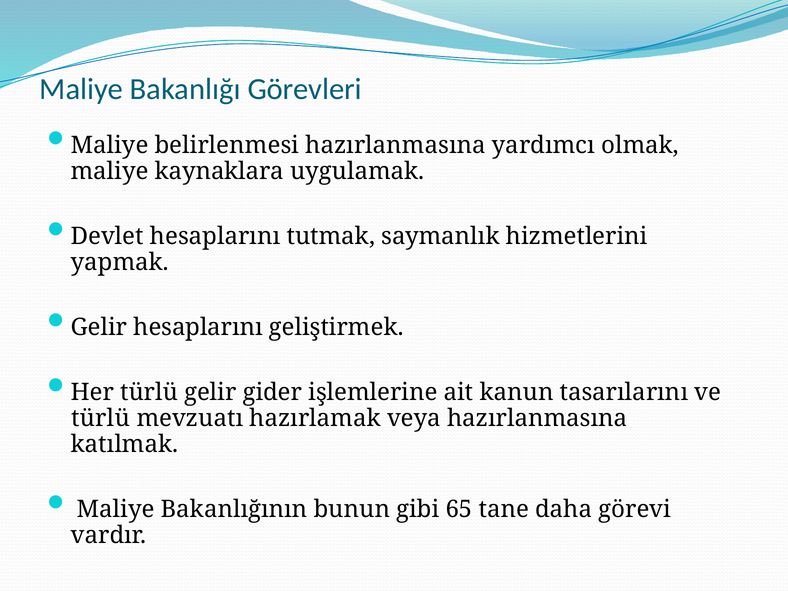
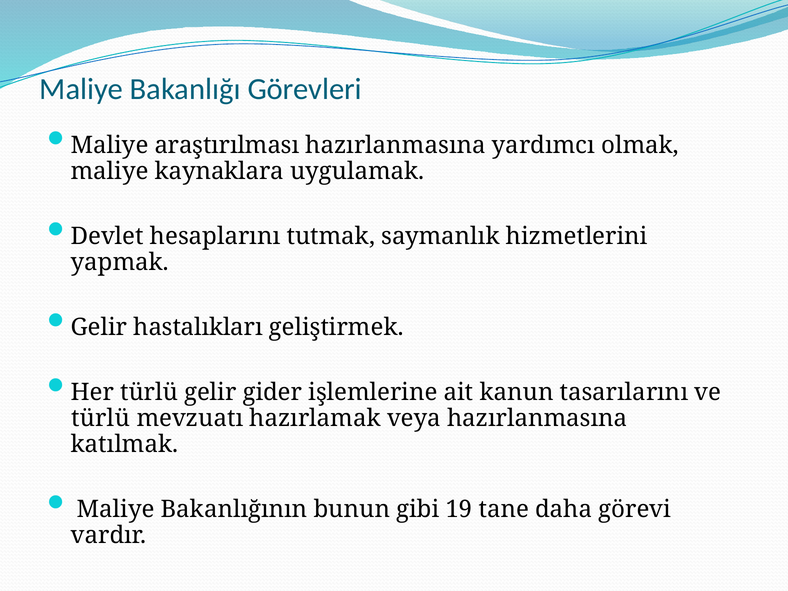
belirlenmesi: belirlenmesi -> araştırılması
Gelir hesaplarını: hesaplarını -> hastalıkları
65: 65 -> 19
